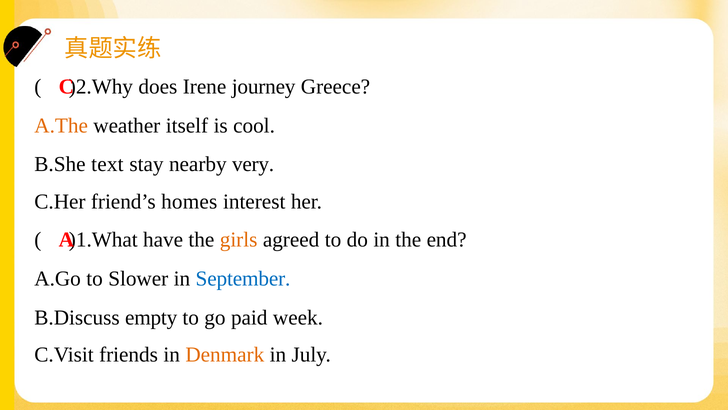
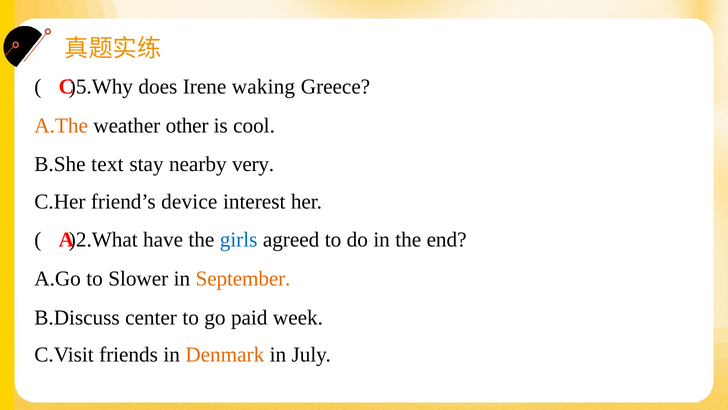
)2.Why: )2.Why -> )5.Why
journey: journey -> waking
itself: itself -> other
homes: homes -> device
)1.What: )1.What -> )2.What
girls colour: orange -> blue
September colour: blue -> orange
empty: empty -> center
